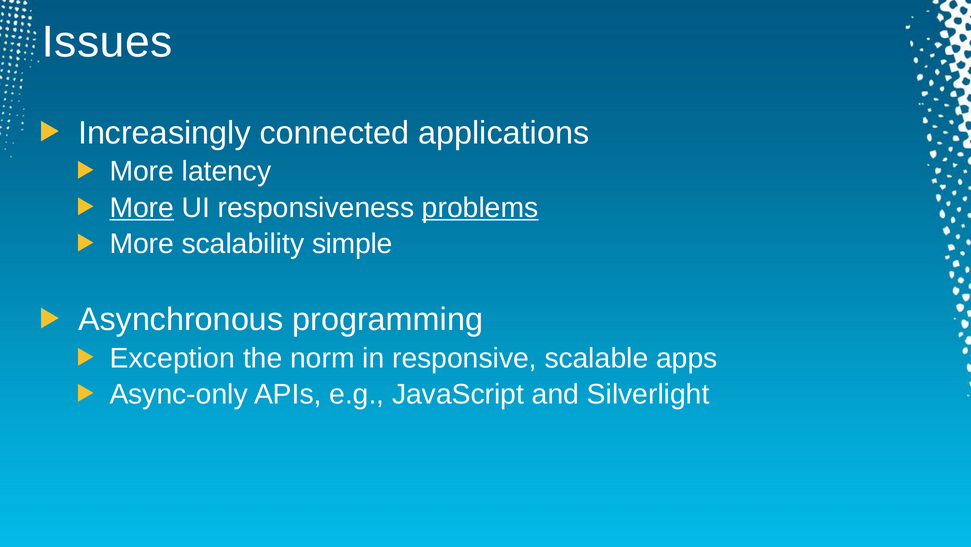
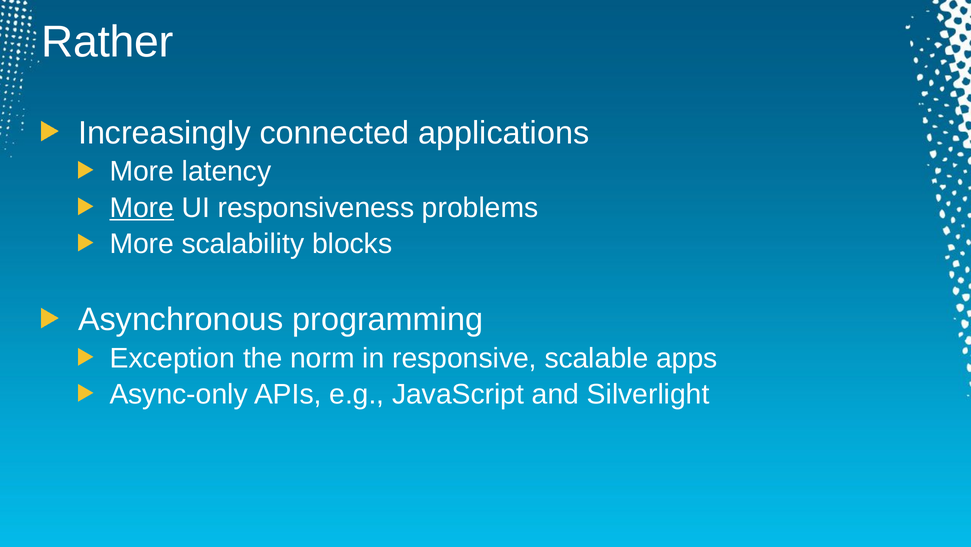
Issues: Issues -> Rather
problems underline: present -> none
simple: simple -> blocks
